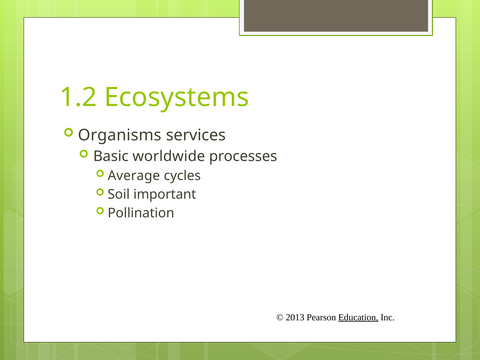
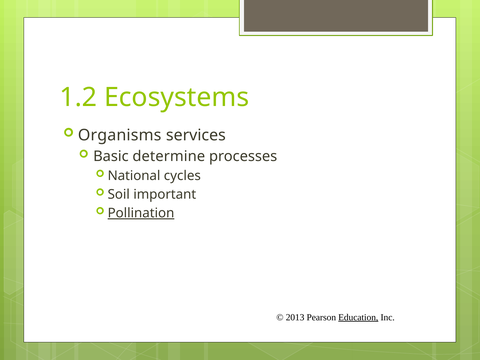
worldwide: worldwide -> determine
Average: Average -> National
Pollination underline: none -> present
